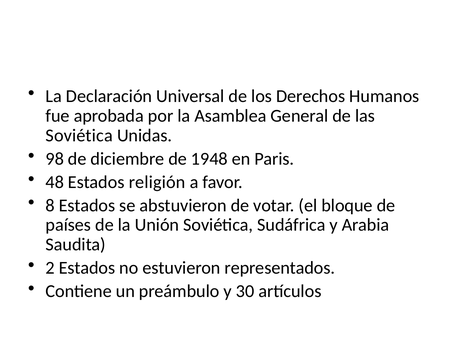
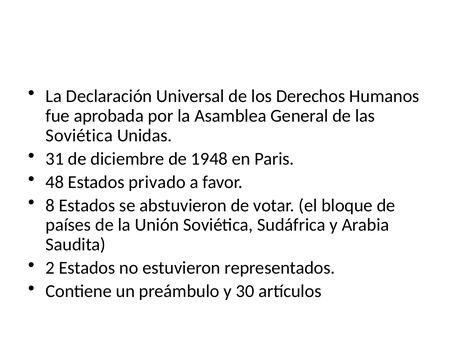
98: 98 -> 31
religión: religión -> privado
